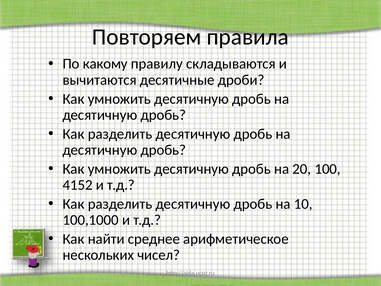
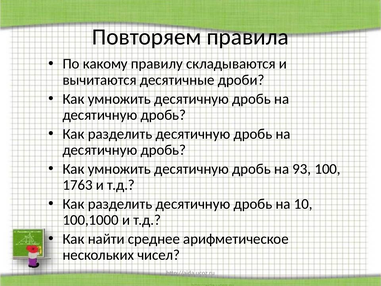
20: 20 -> 93
4152: 4152 -> 1763
